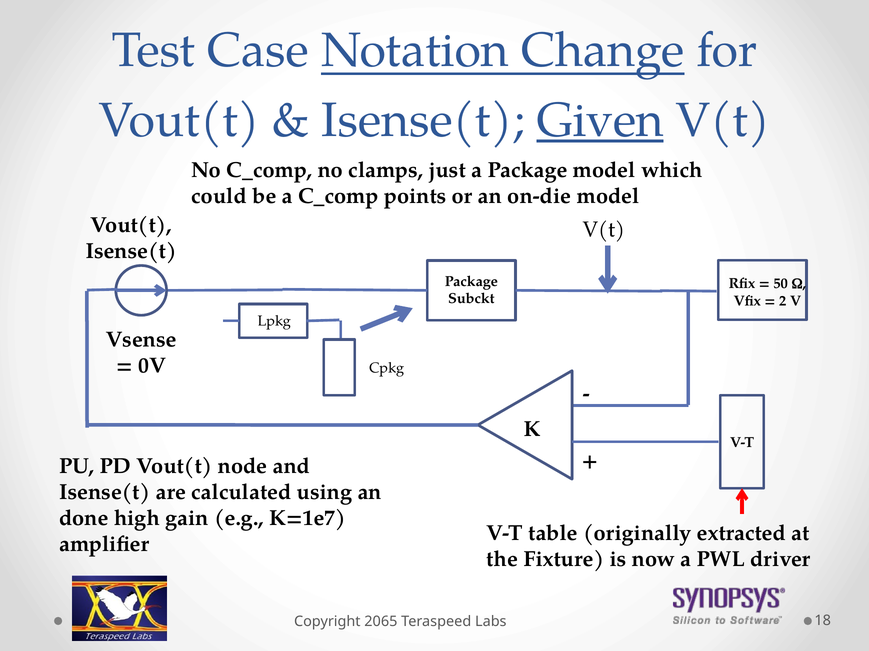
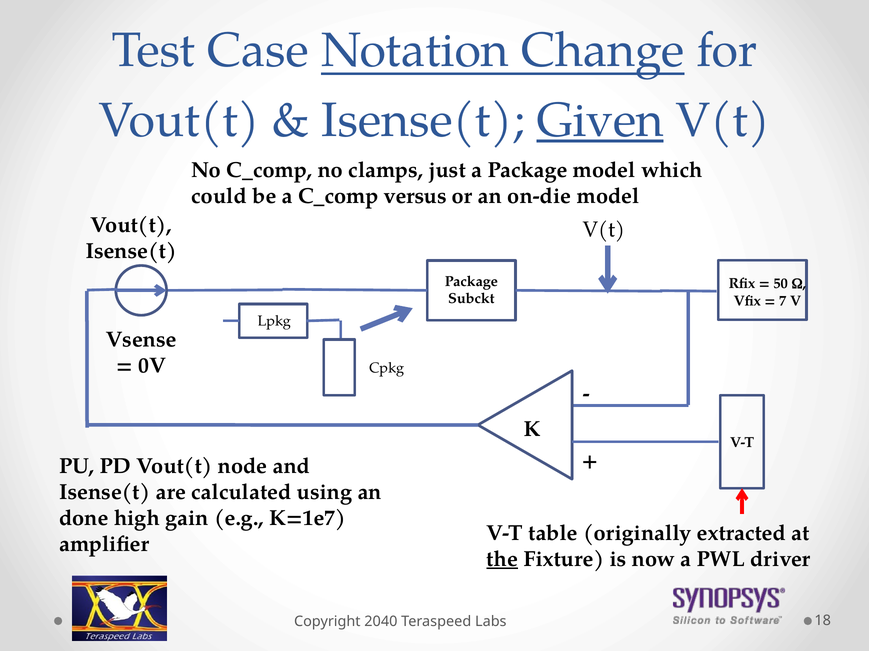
points: points -> versus
2: 2 -> 7
the underline: none -> present
2065: 2065 -> 2040
